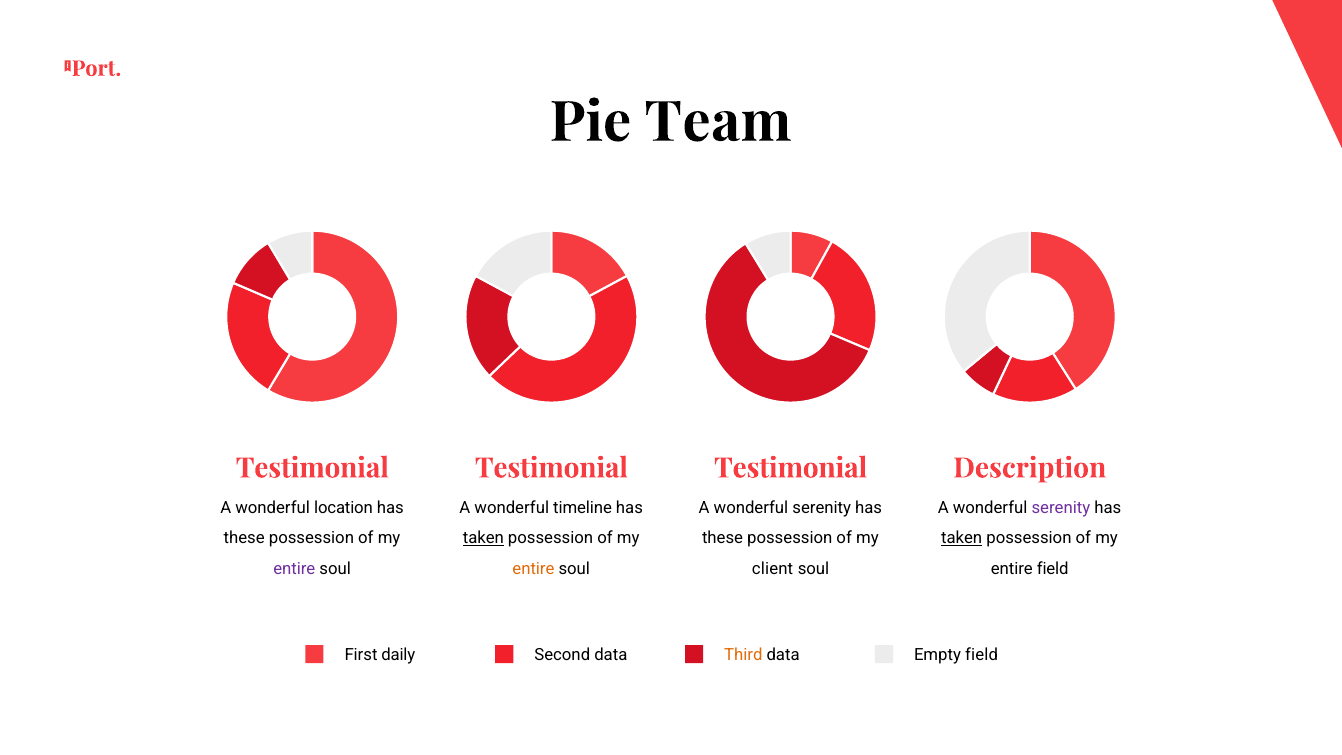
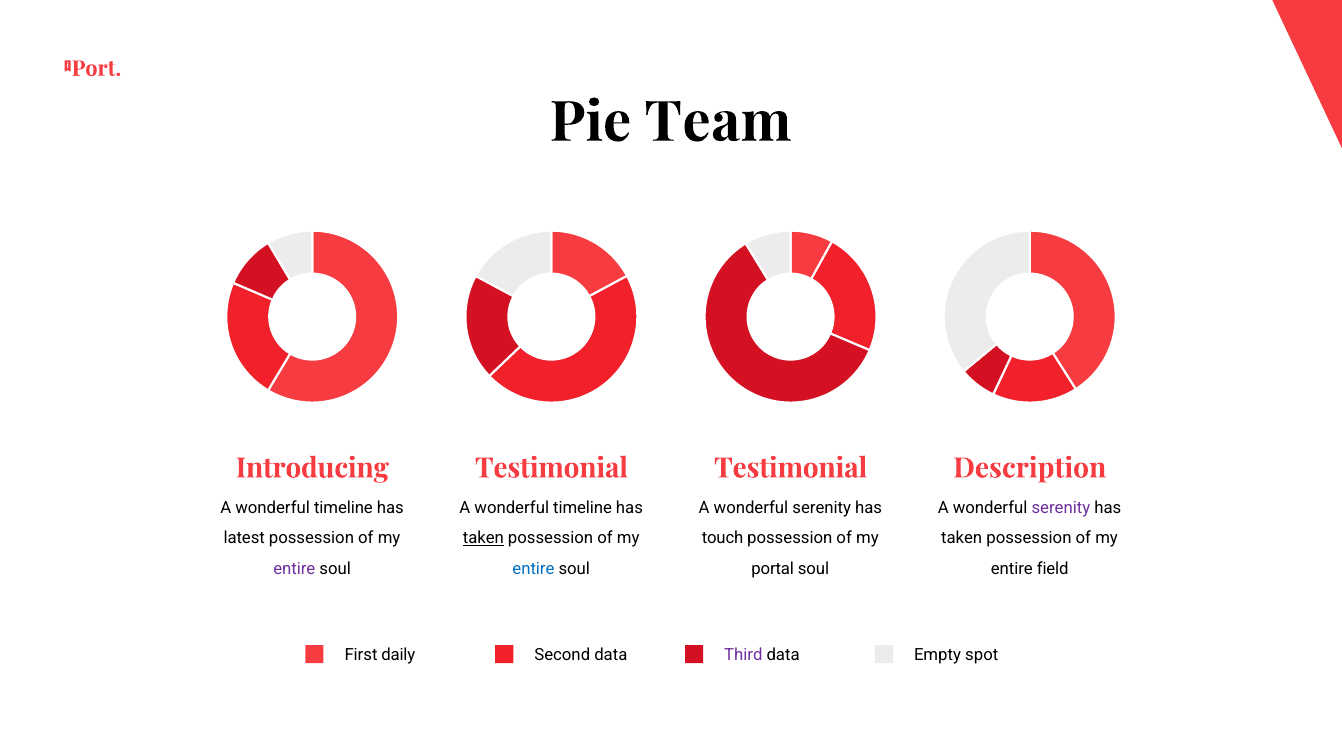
Testimonial at (312, 468): Testimonial -> Introducing
location at (343, 508): location -> timeline
these at (244, 538): these -> latest
these at (723, 538): these -> touch
taken at (962, 538) underline: present -> none
entire at (533, 569) colour: orange -> blue
client: client -> portal
Third colour: orange -> purple
Empty field: field -> spot
